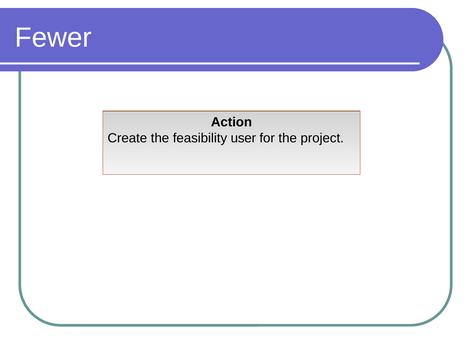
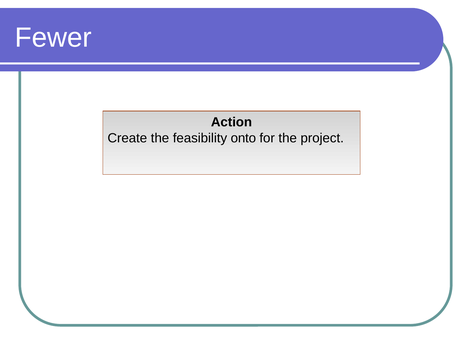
user: user -> onto
